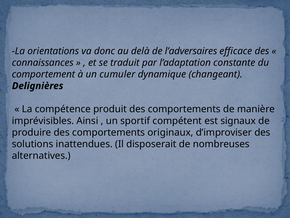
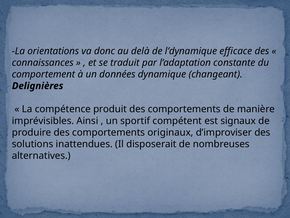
l’adversaires: l’adversaires -> l’dynamique
cumuler: cumuler -> données
